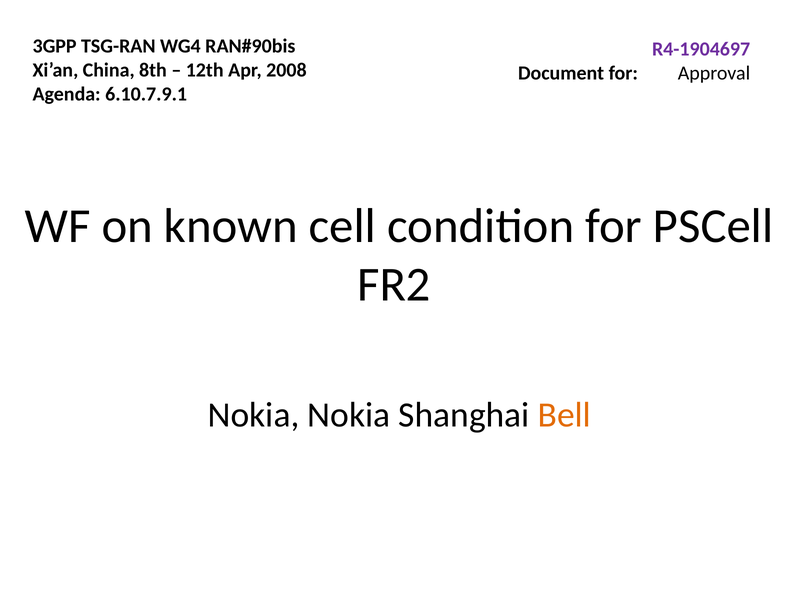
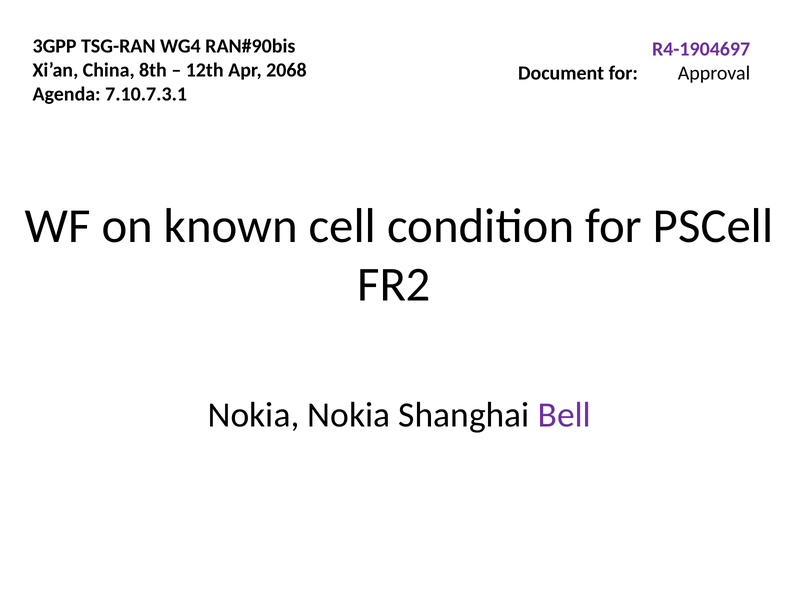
2008: 2008 -> 2068
6.10.7.9.1: 6.10.7.9.1 -> 7.10.7.3.1
Bell colour: orange -> purple
